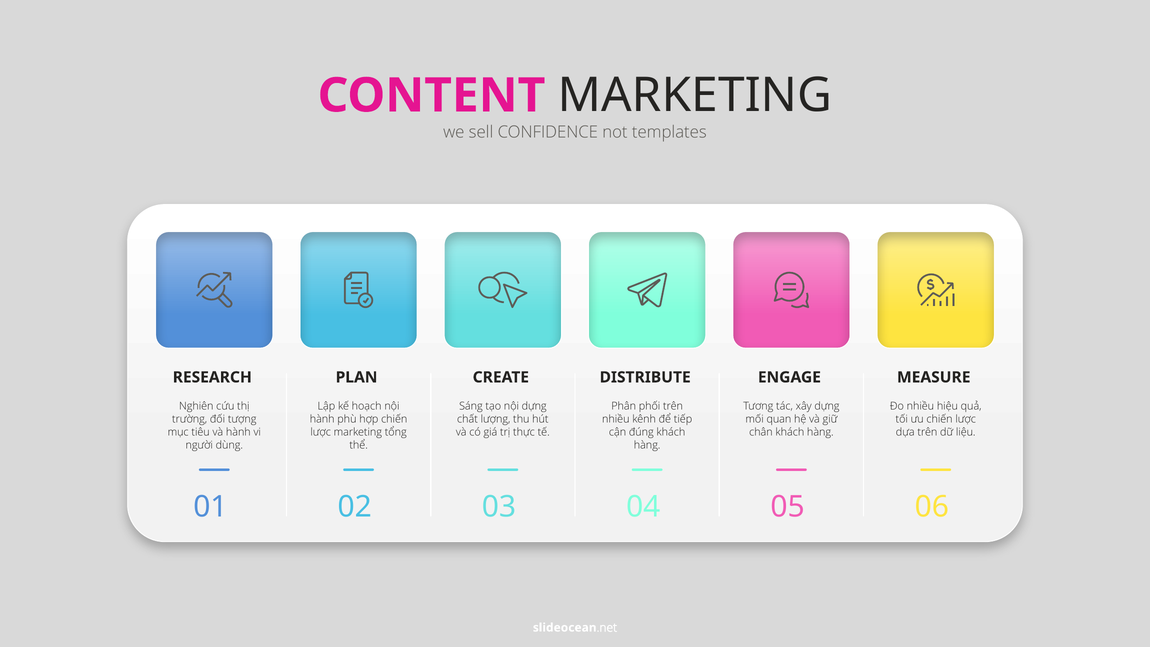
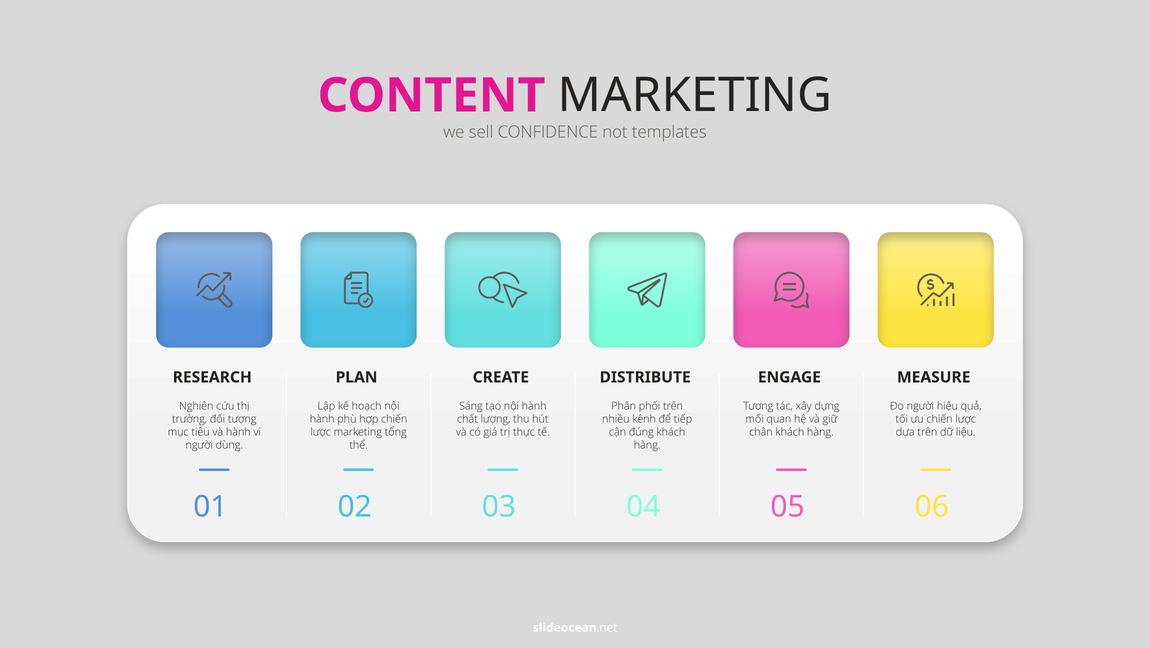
tạo nội dựng: dựng -> hành
Đo nhiều: nhiều -> người
